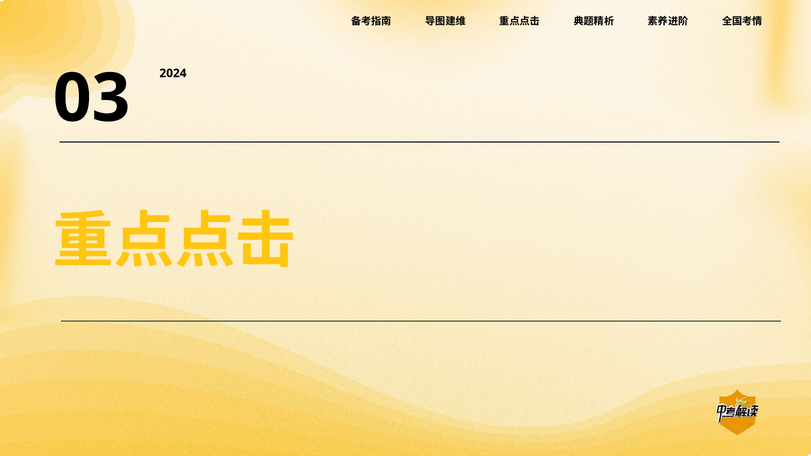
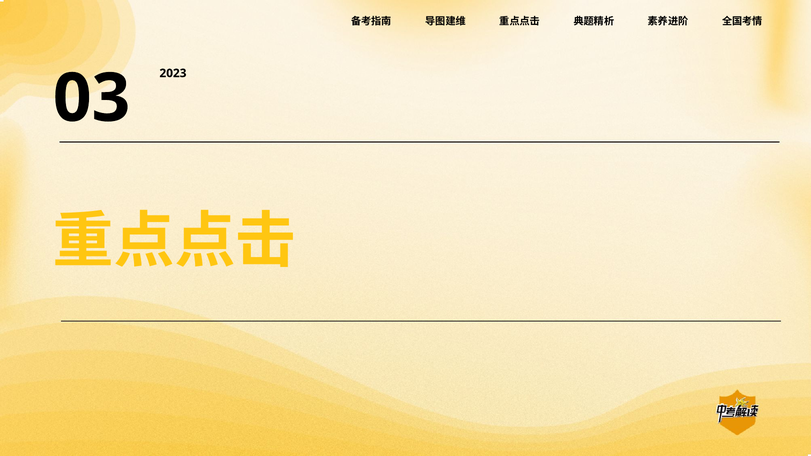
2024: 2024 -> 2023
